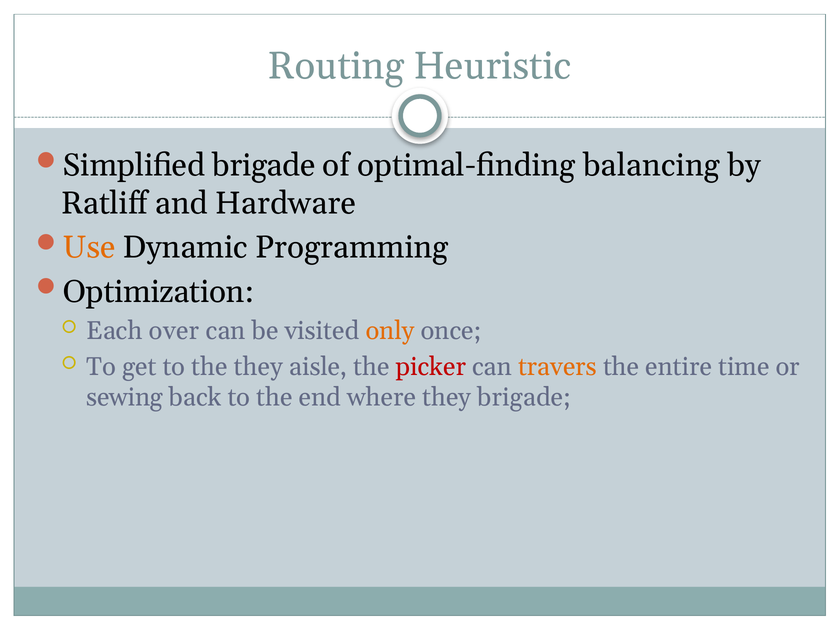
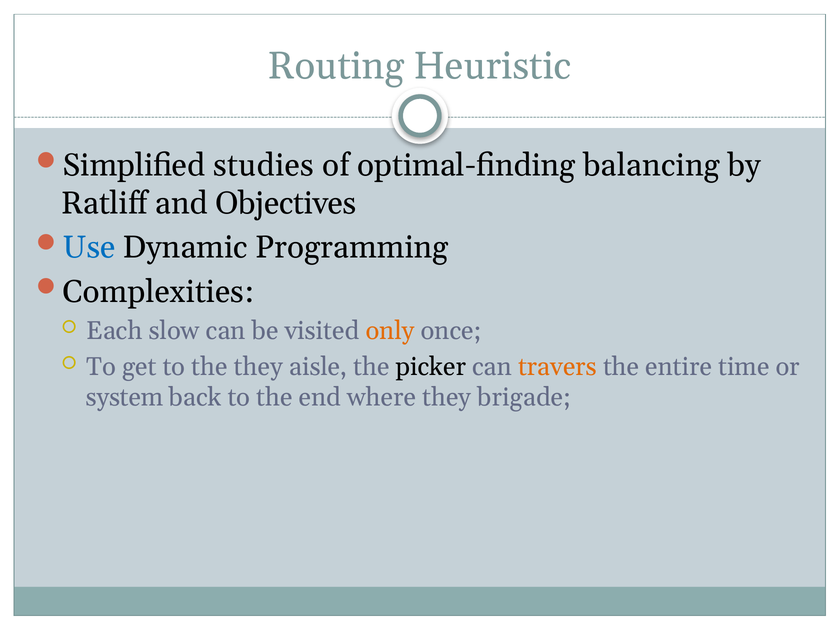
Simplified brigade: brigade -> studies
Hardware: Hardware -> Objectives
Use colour: orange -> blue
Optimization: Optimization -> Complexities
over: over -> slow
picker colour: red -> black
sewing: sewing -> system
